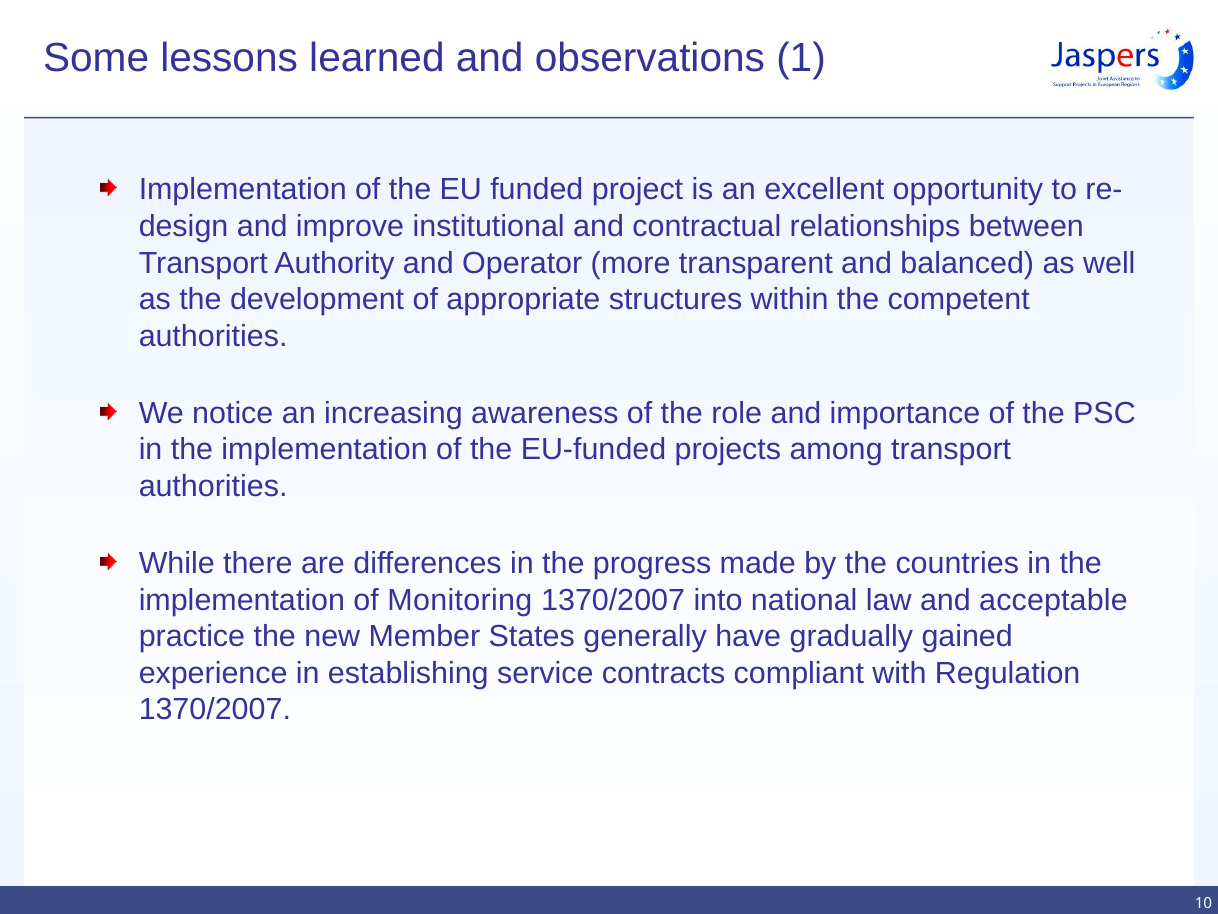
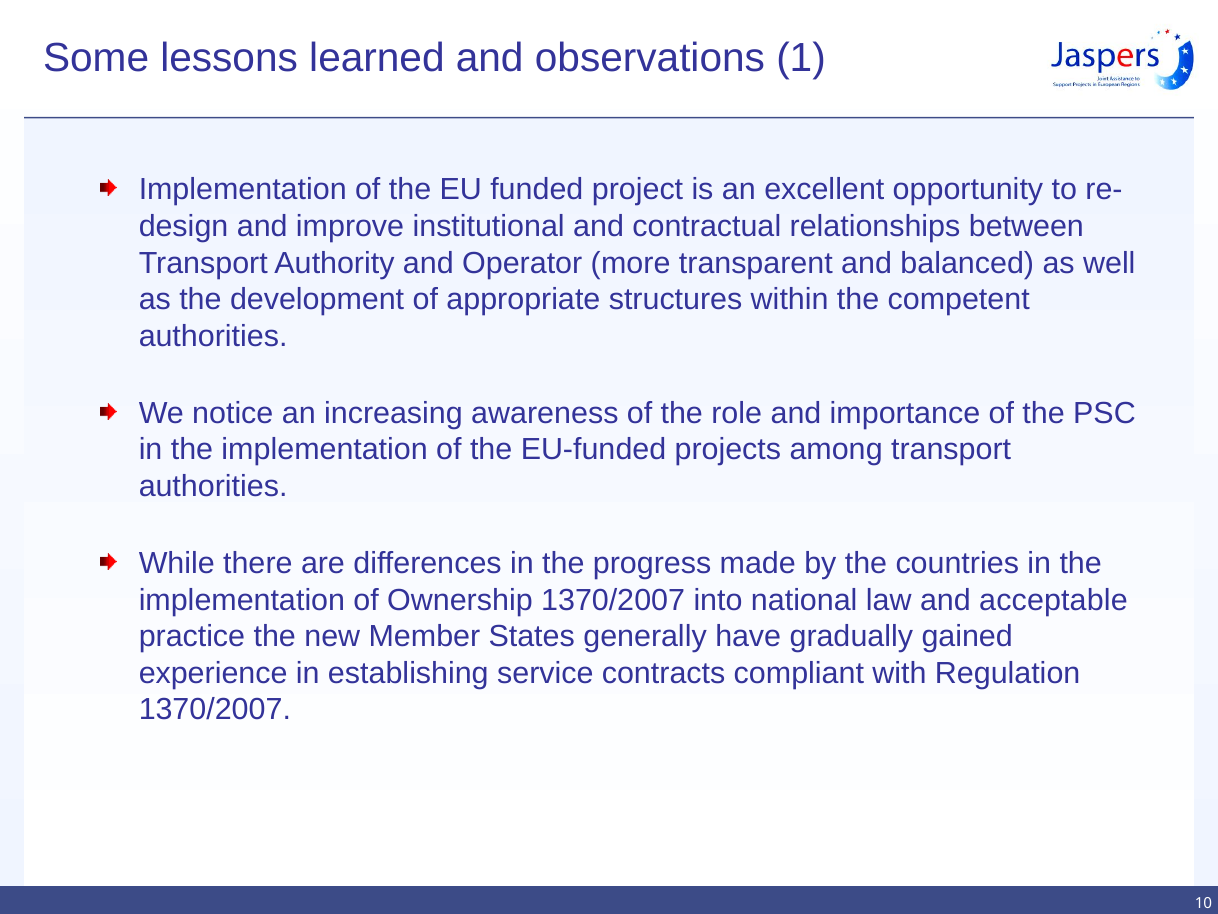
Monitoring: Monitoring -> Ownership
